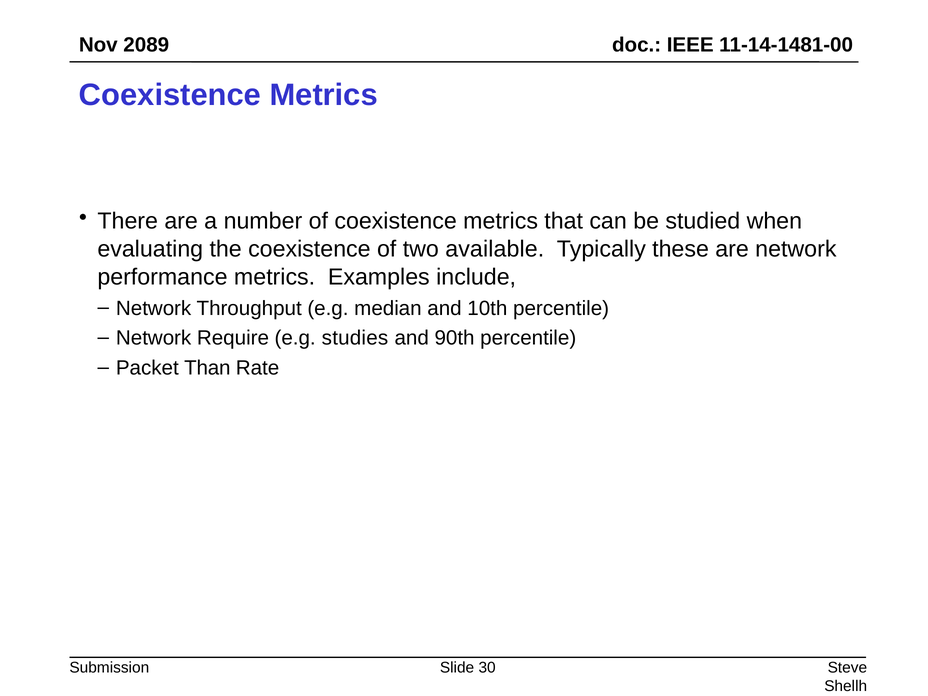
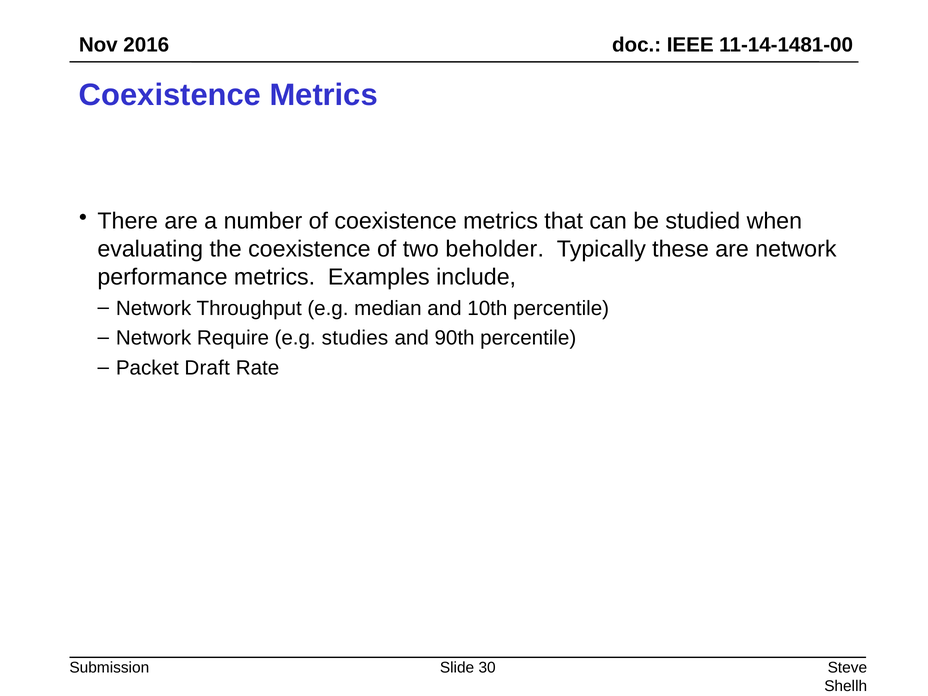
2089: 2089 -> 2016
available: available -> beholder
Than: Than -> Draft
